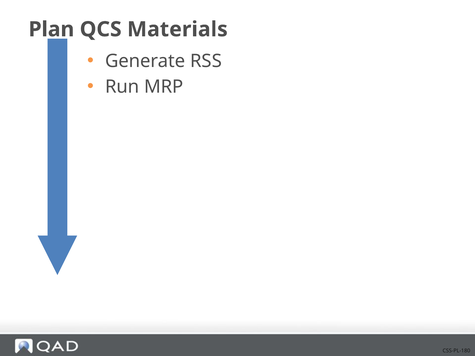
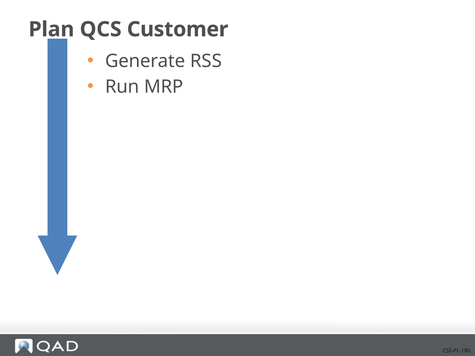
Materials: Materials -> Customer
